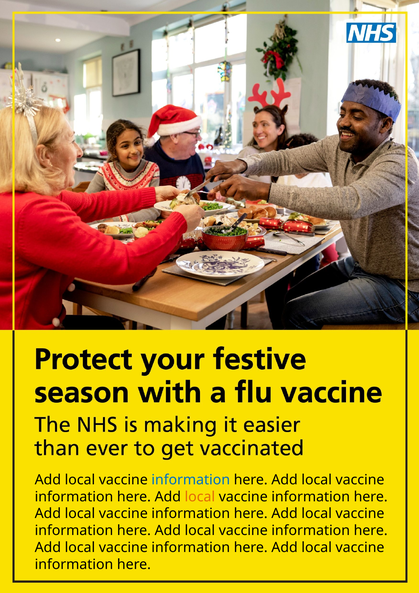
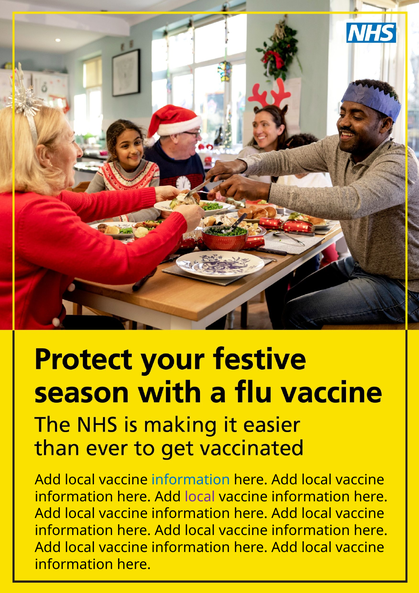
local at (200, 496) colour: orange -> purple
